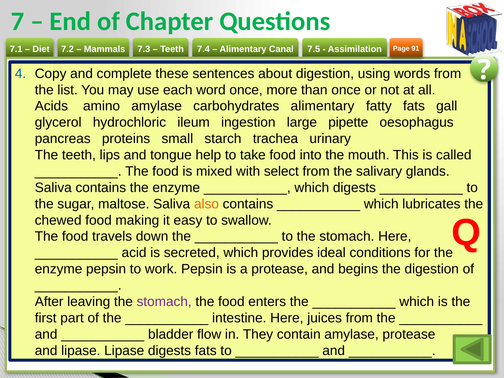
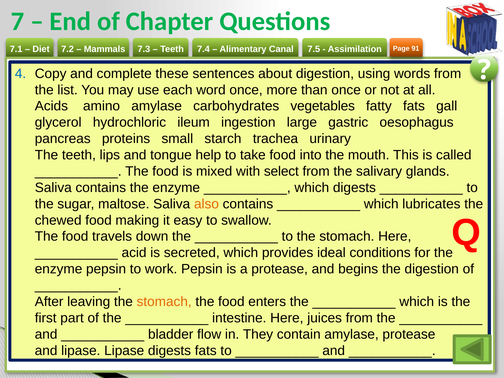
carbohydrates alimentary: alimentary -> vegetables
pipette: pipette -> gastric
stomach at (164, 302) colour: purple -> orange
